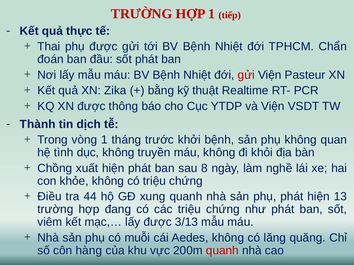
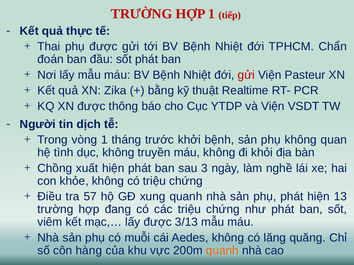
Thành: Thành -> Người
8: 8 -> 3
44: 44 -> 57
quanh at (222, 251) colour: red -> orange
